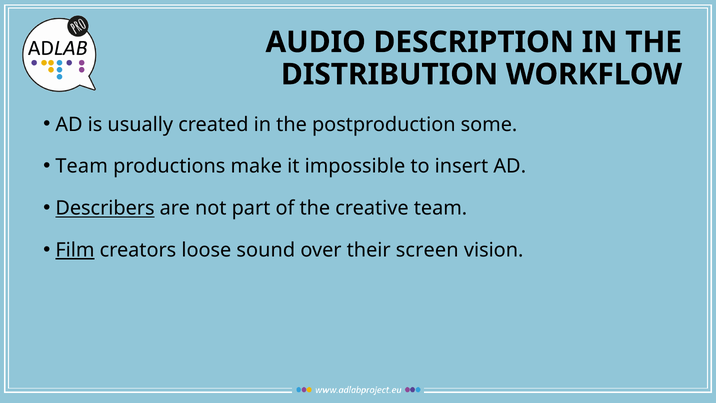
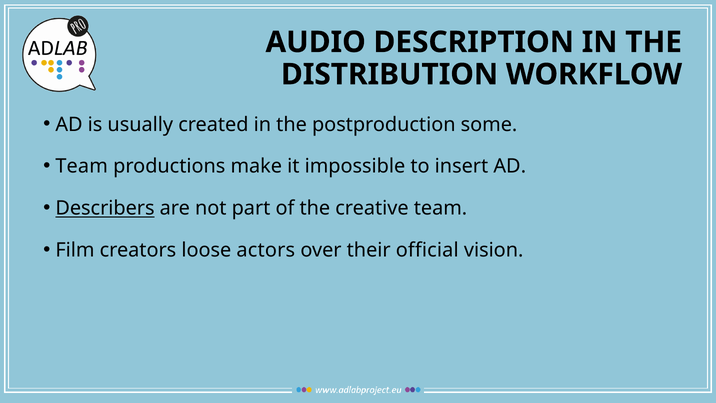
Film underline: present -> none
sound: sound -> actors
screen: screen -> official
